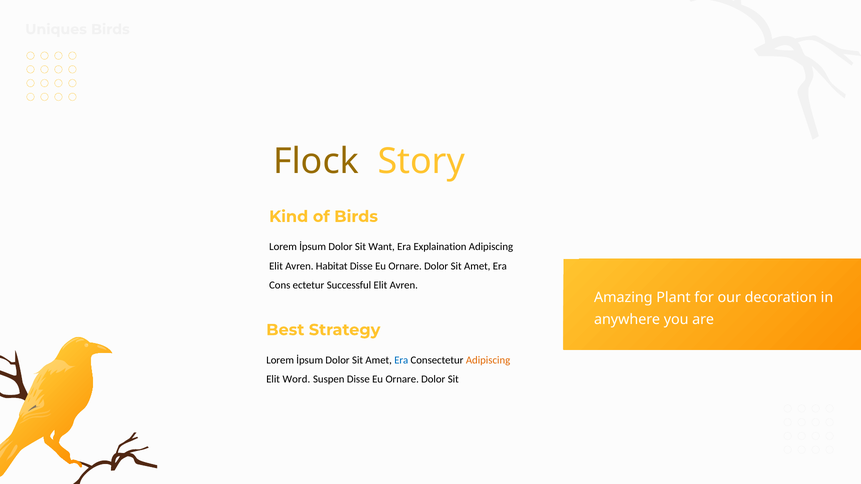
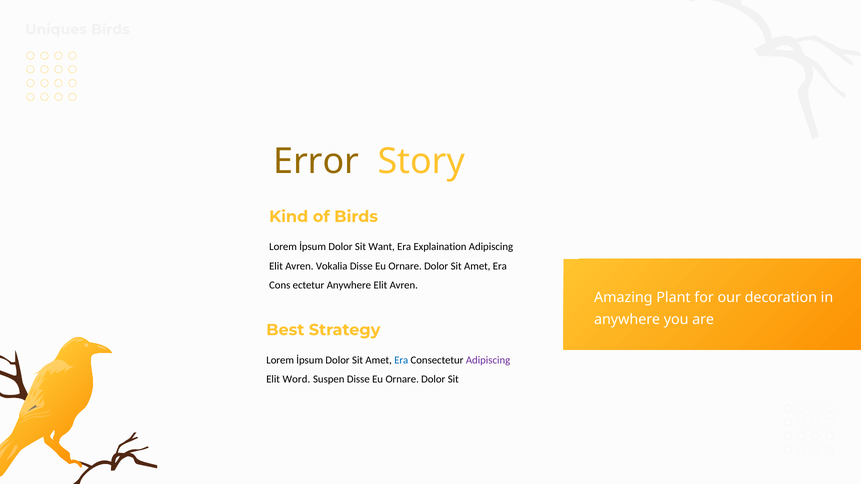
Flock: Flock -> Error
Habitat: Habitat -> Vokalia
ectetur Successful: Successful -> Anywhere
Adipiscing at (488, 360) colour: orange -> purple
